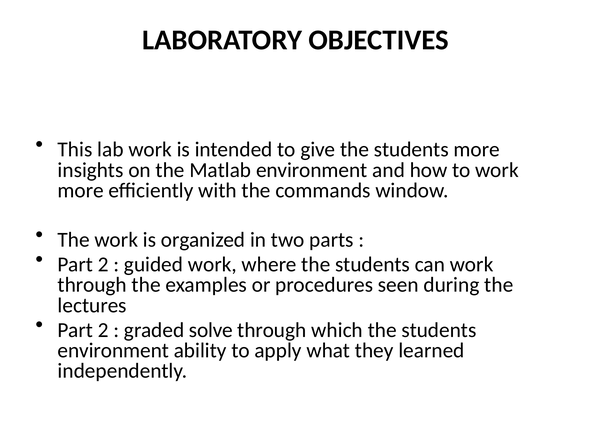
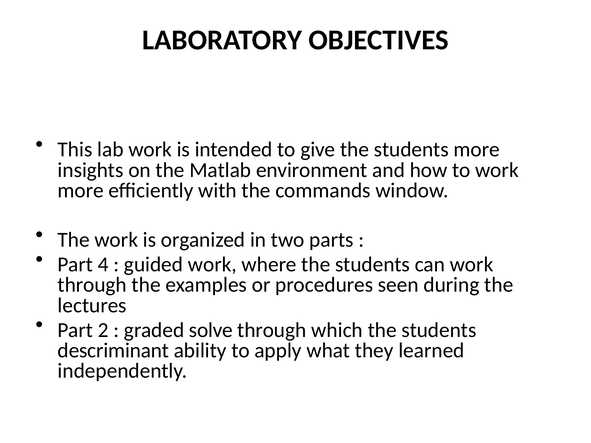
2 at (103, 265): 2 -> 4
environment at (113, 351): environment -> descriminant
